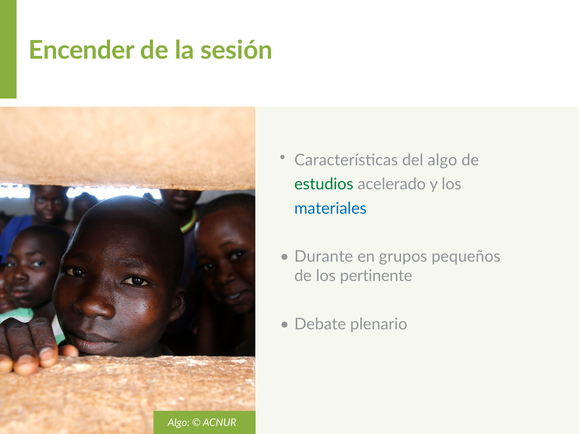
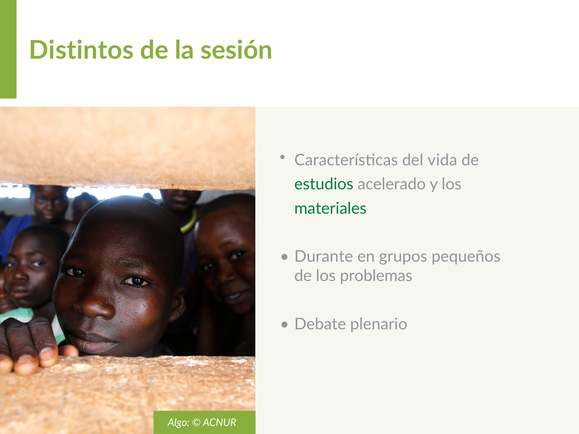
Encender: Encender -> Distintos
del algo: algo -> vida
materiales colour: blue -> green
pertinente: pertinente -> problemas
